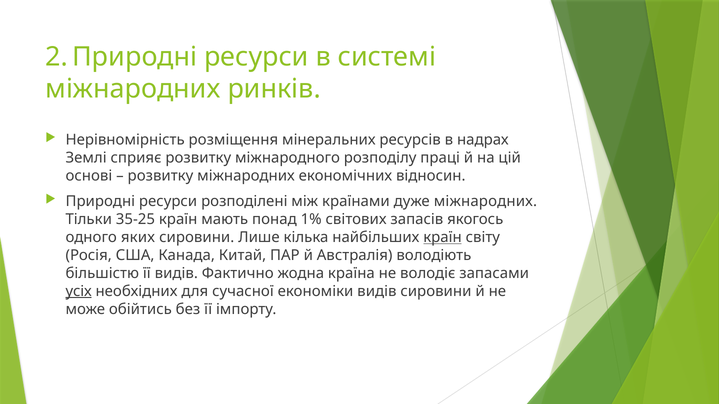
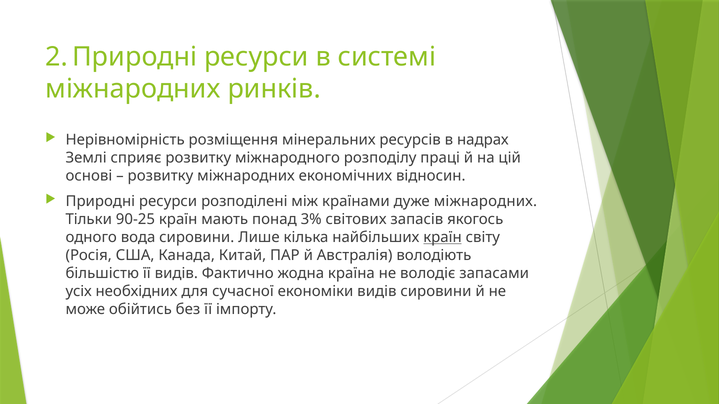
35-25: 35-25 -> 90-25
1%: 1% -> 3%
яких: яких -> вода
усіх underline: present -> none
